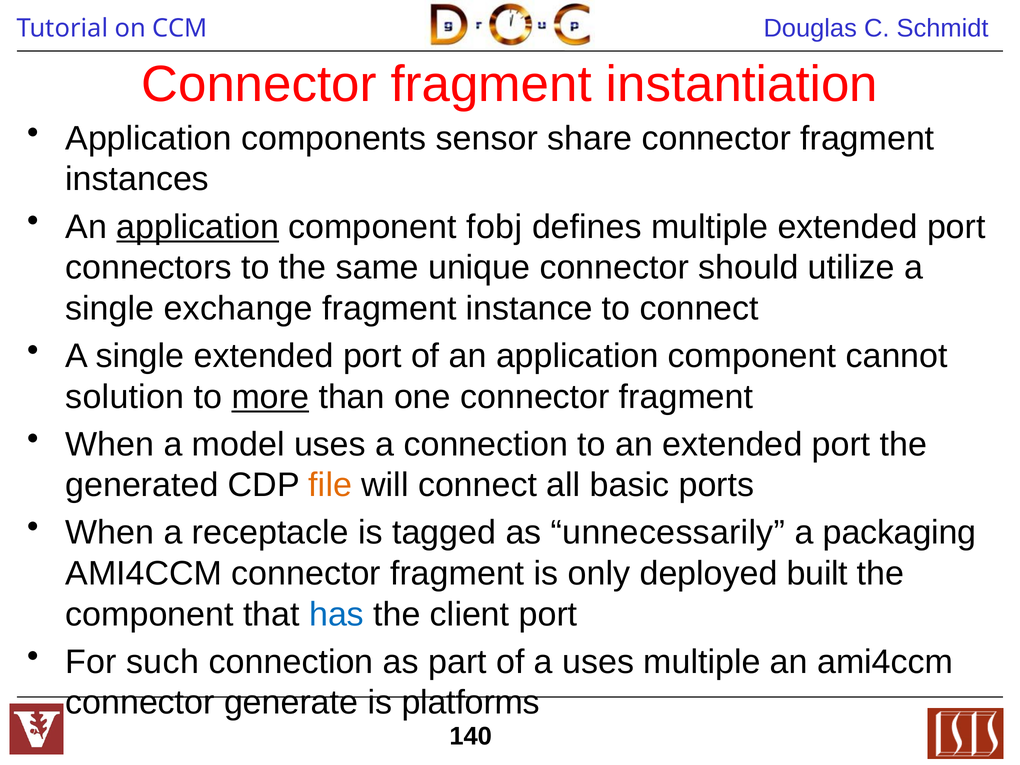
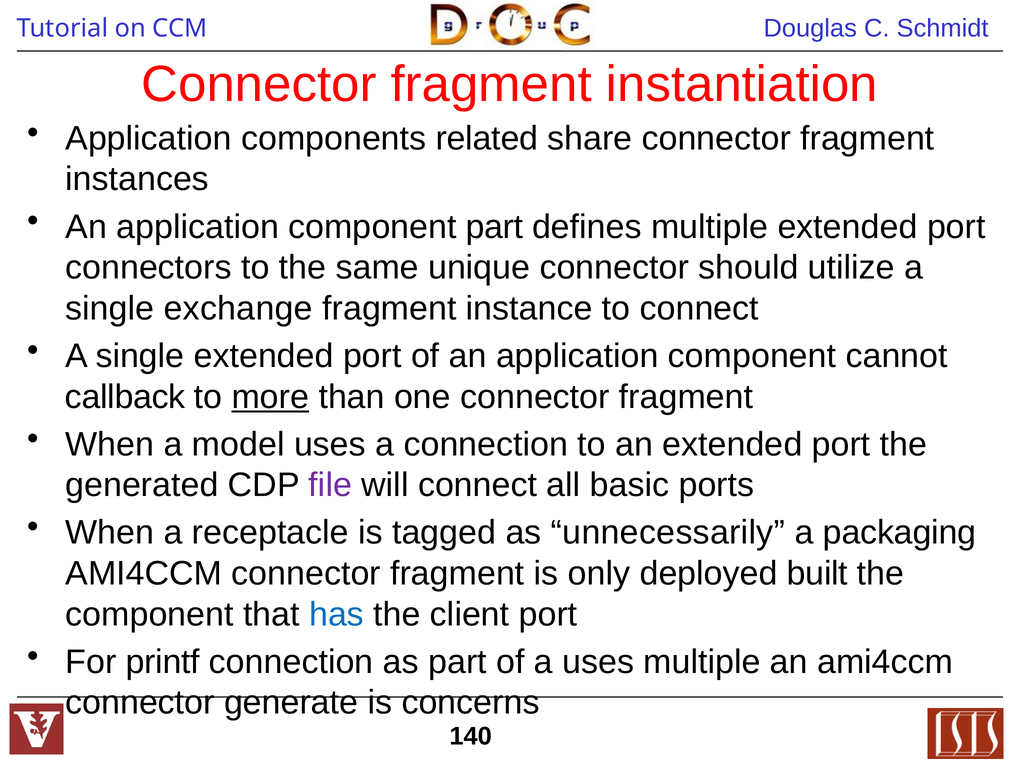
sensor: sensor -> related
application at (198, 227) underline: present -> none
component fobj: fobj -> part
solution: solution -> callback
file colour: orange -> purple
such: such -> printf
platforms: platforms -> concerns
